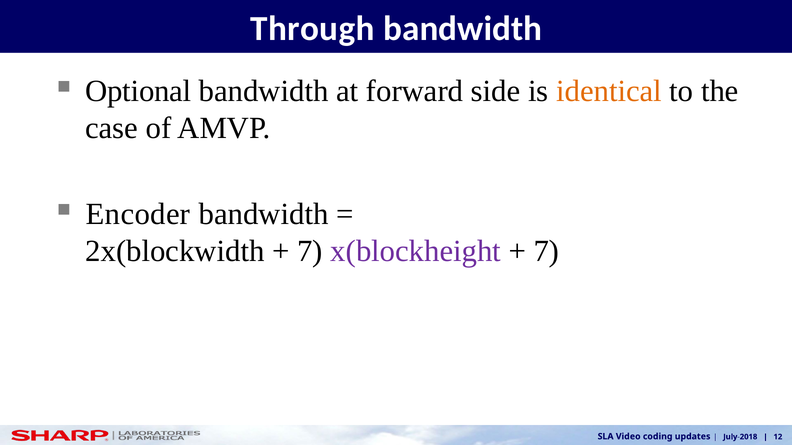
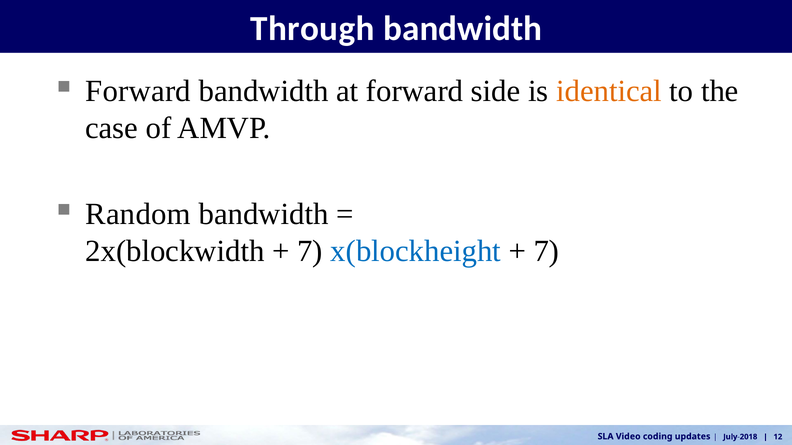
Optional at (138, 91): Optional -> Forward
Encoder: Encoder -> Random
x(blockheight colour: purple -> blue
